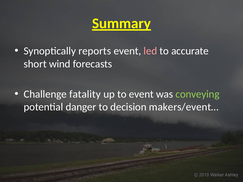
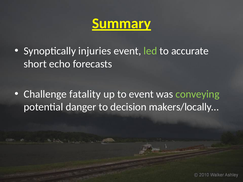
reports: reports -> injuries
led colour: pink -> light green
wind: wind -> echo
makers/event…: makers/event… -> makers/locally…
